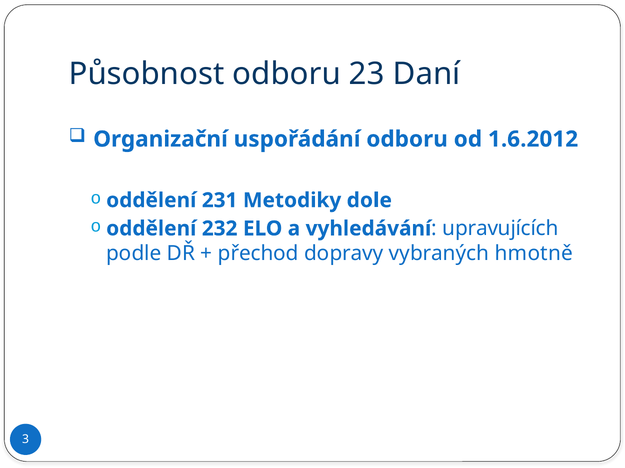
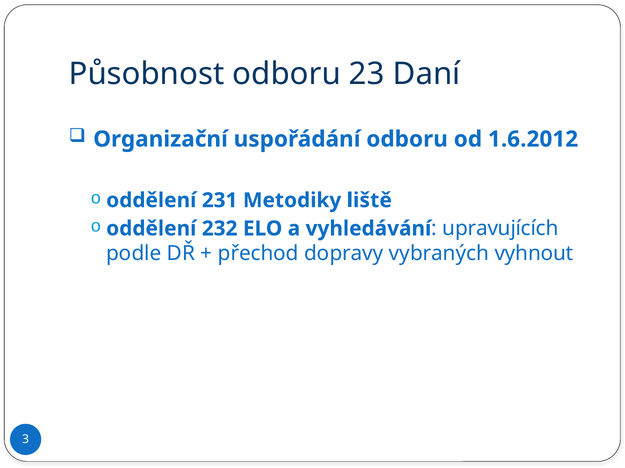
dole: dole -> liště
hmotně: hmotně -> vyhnout
